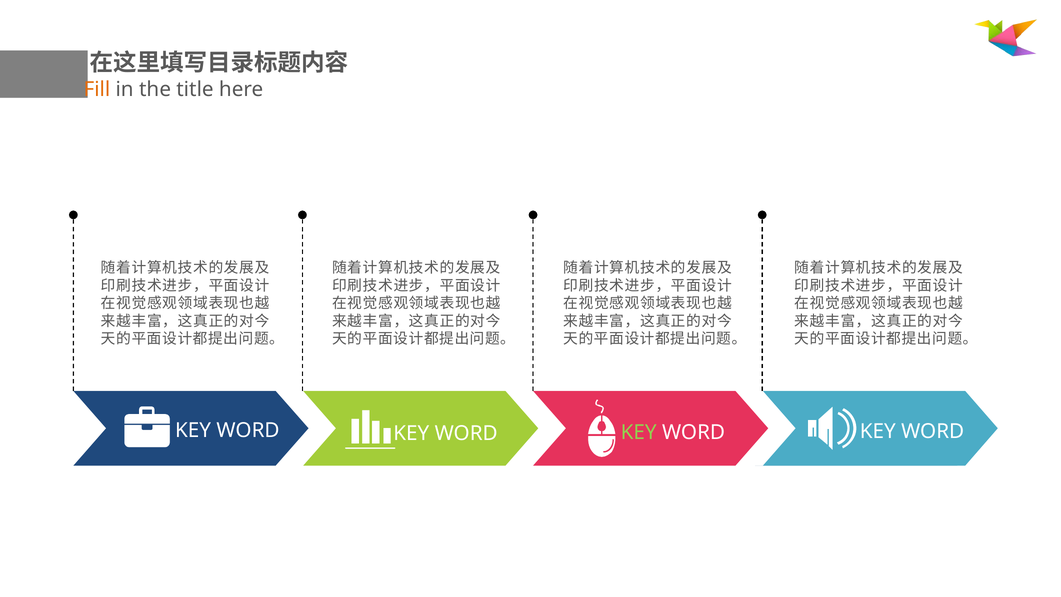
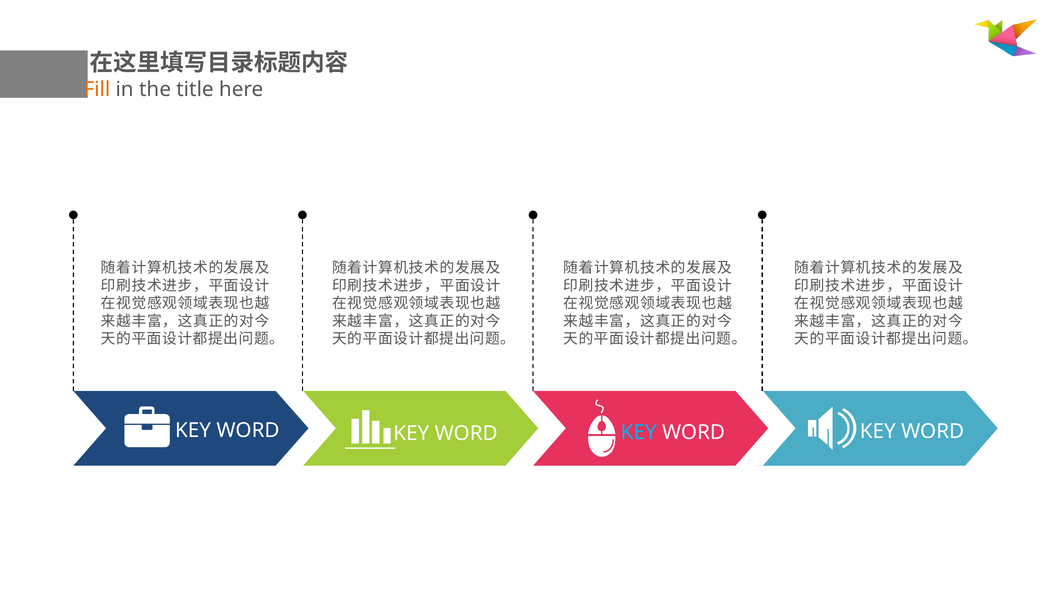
KEY at (639, 432) colour: light green -> light blue
